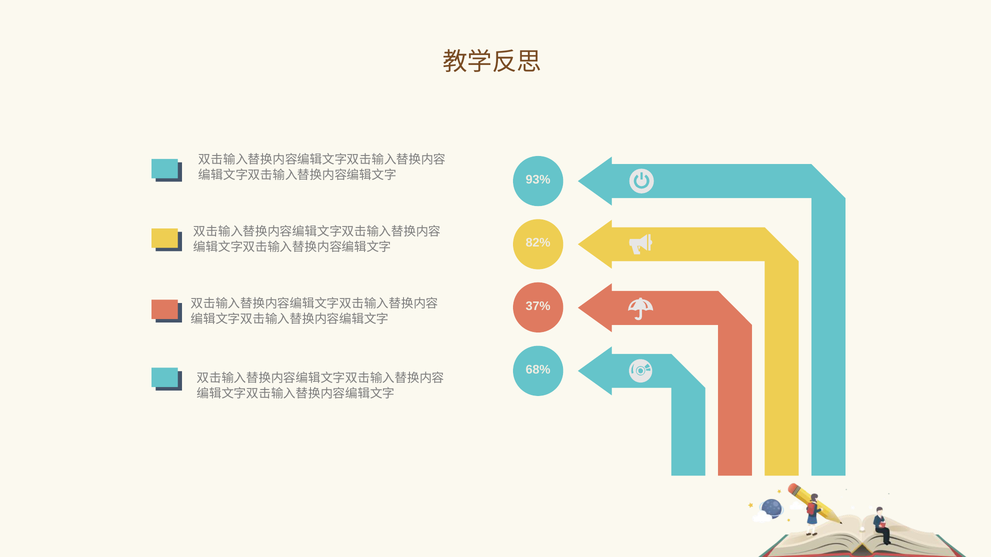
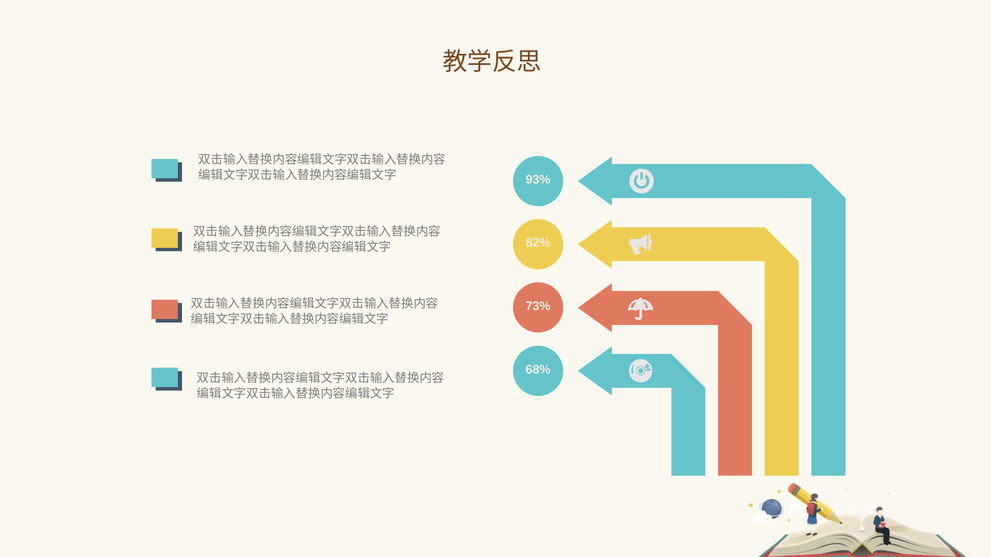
37%: 37% -> 73%
